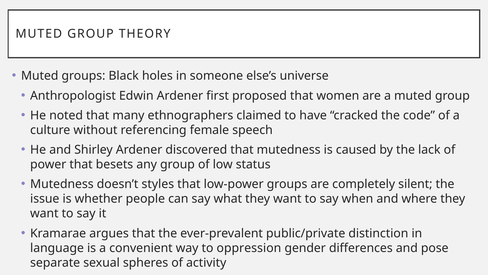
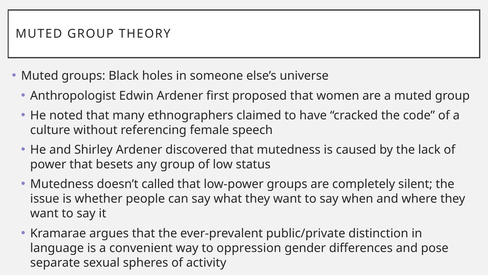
styles: styles -> called
